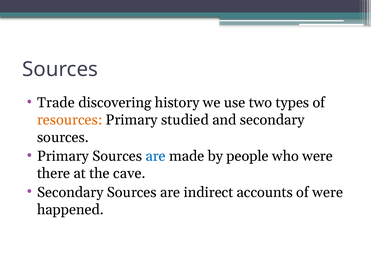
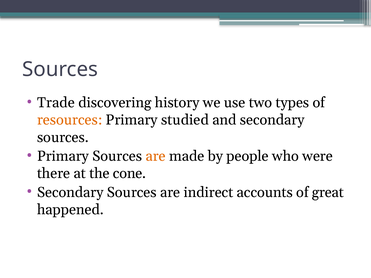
are at (156, 156) colour: blue -> orange
cave: cave -> cone
of were: were -> great
